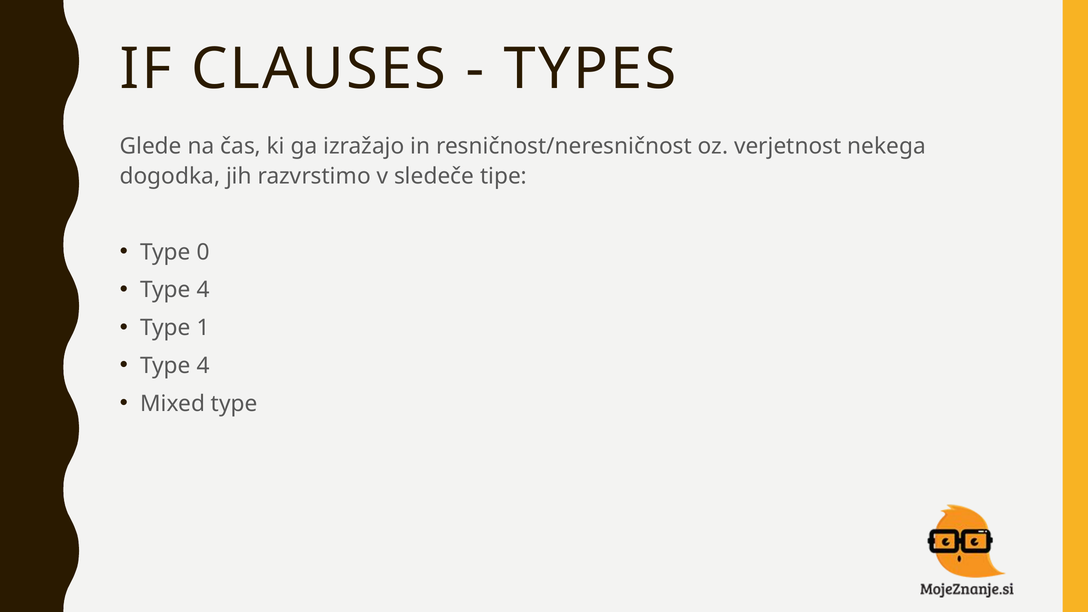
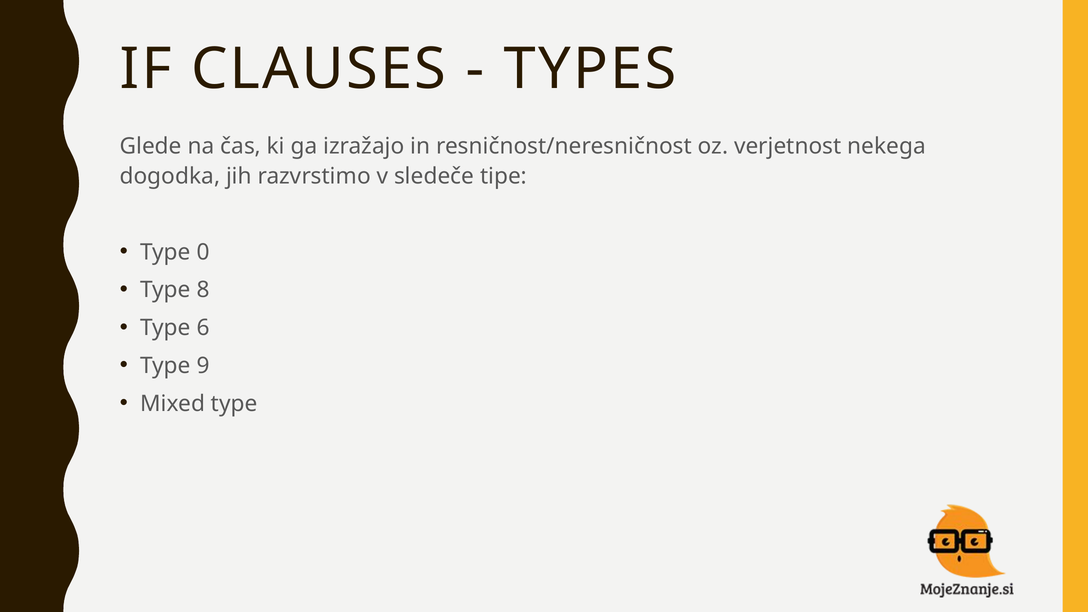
4 at (203, 290): 4 -> 8
1: 1 -> 6
4 at (203, 366): 4 -> 9
